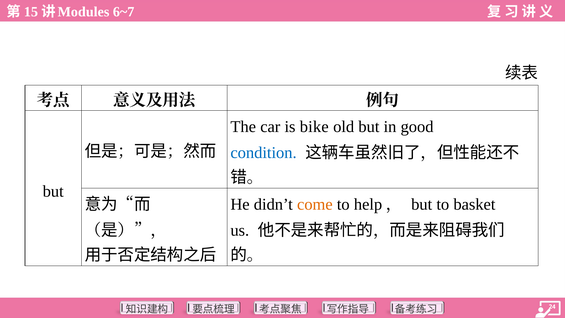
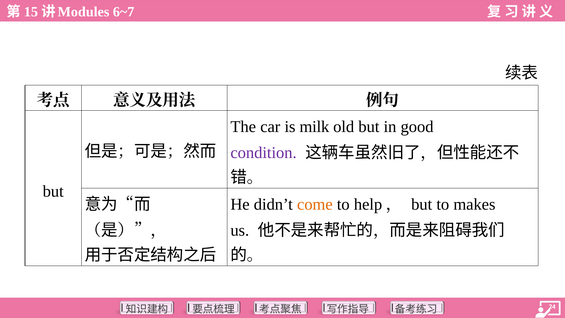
bike: bike -> milk
condition colour: blue -> purple
basket: basket -> makes
